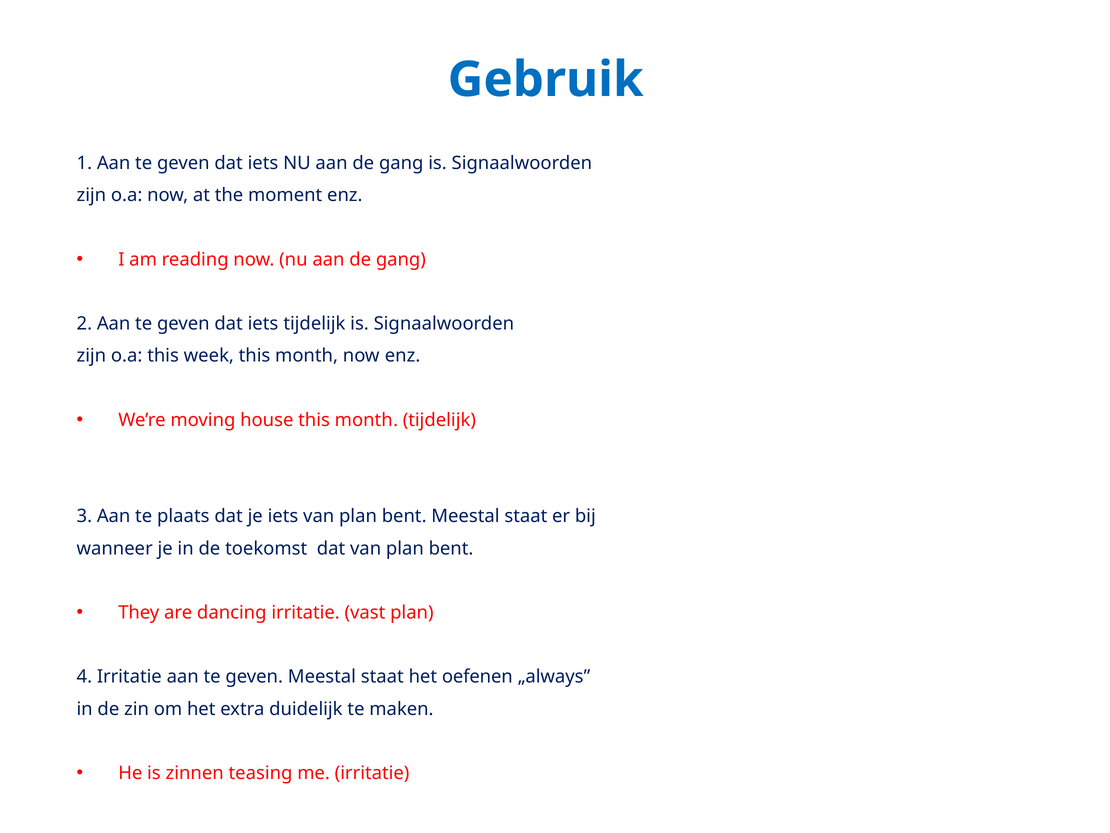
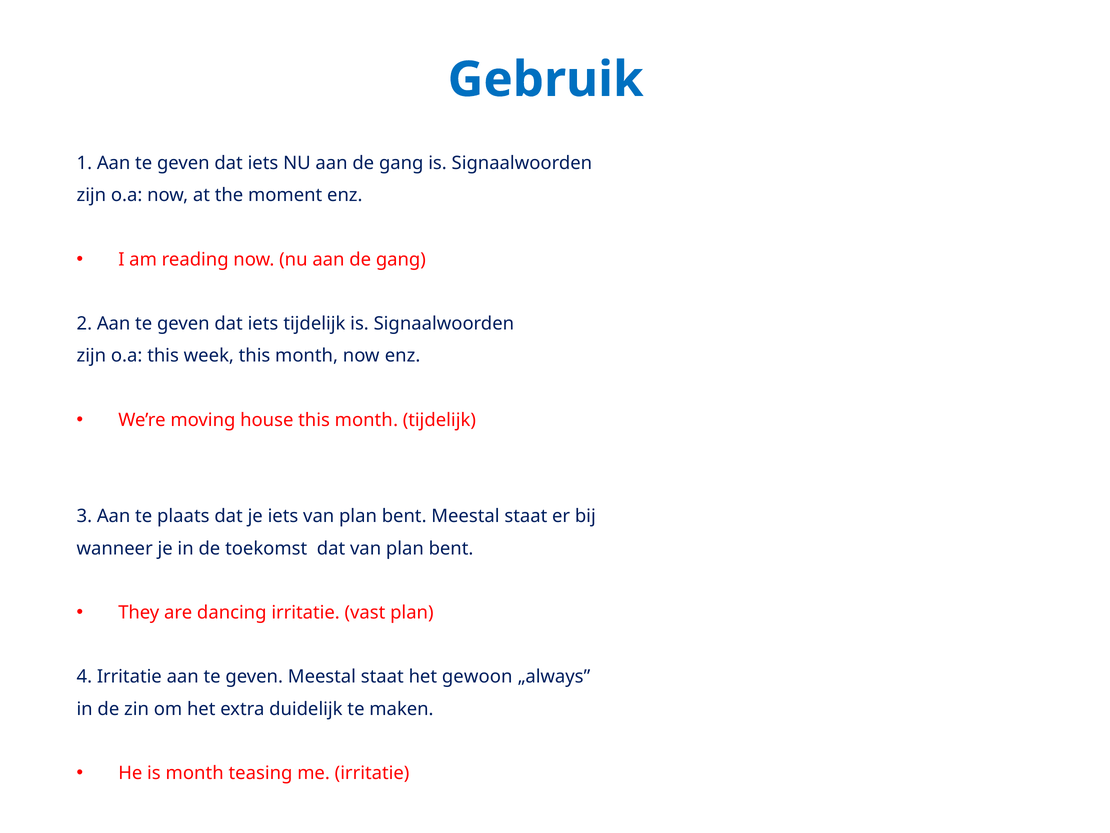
oefenen: oefenen -> gewoon
is zinnen: zinnen -> month
